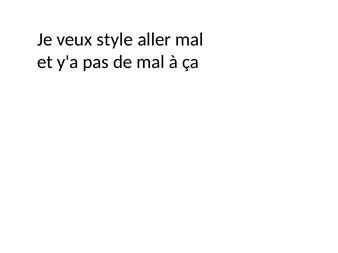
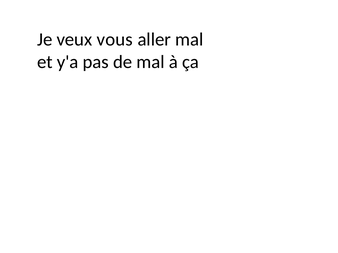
style: style -> vous
